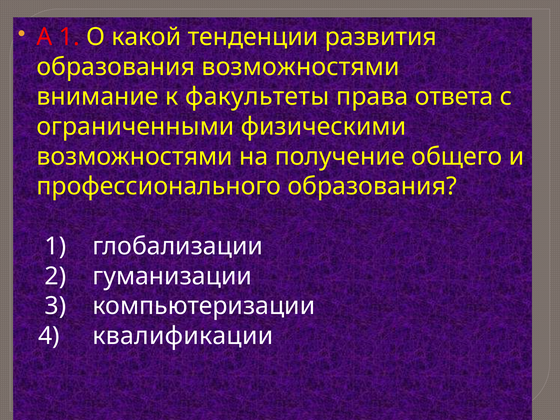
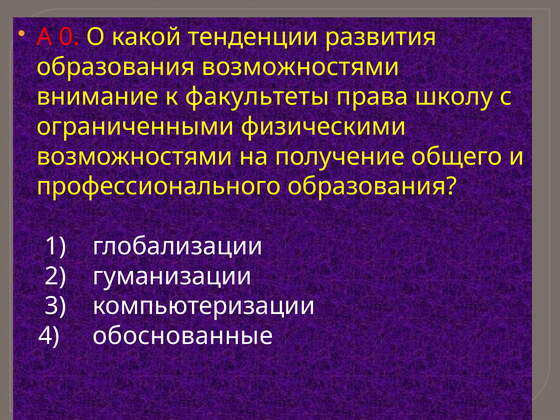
А 1: 1 -> 0
ответа: ответа -> школу
квалификации: квалификации -> обоснованные
